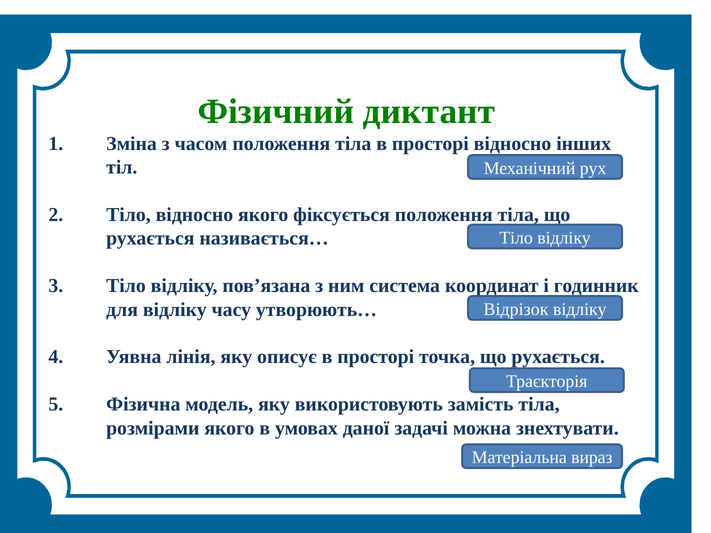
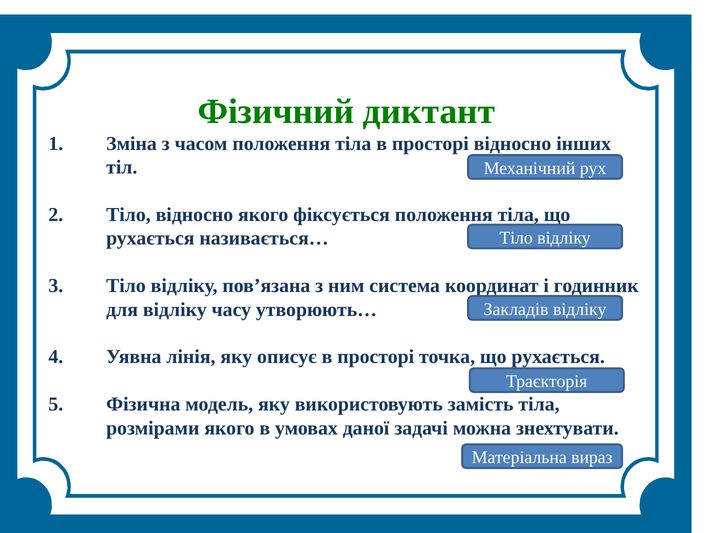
Відрізок: Відрізок -> Закладів
